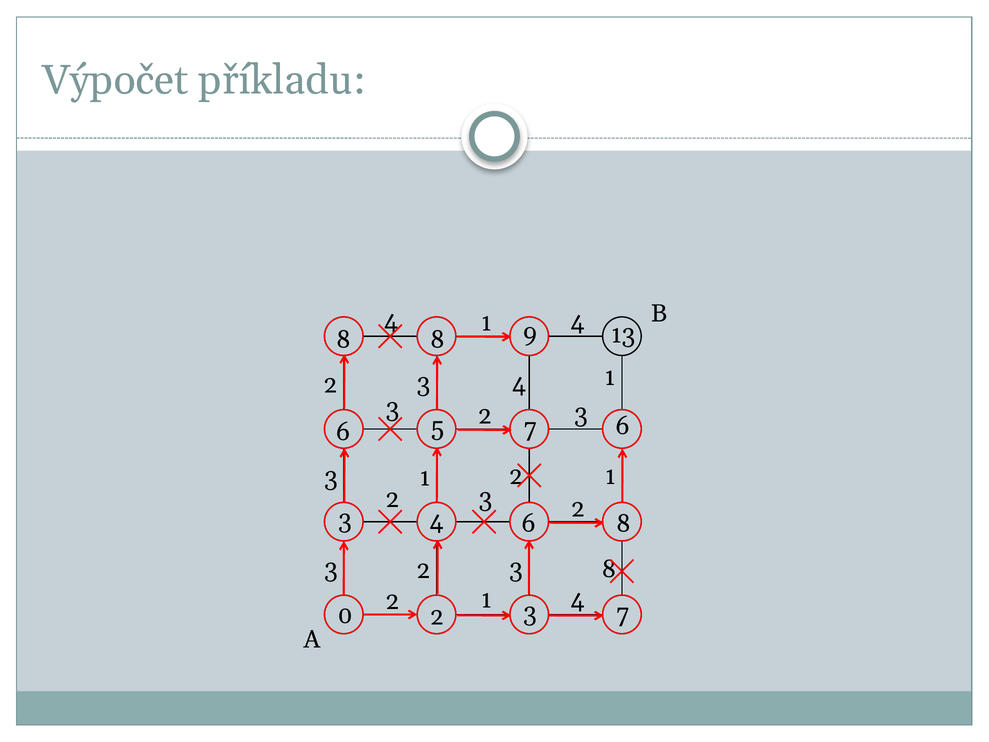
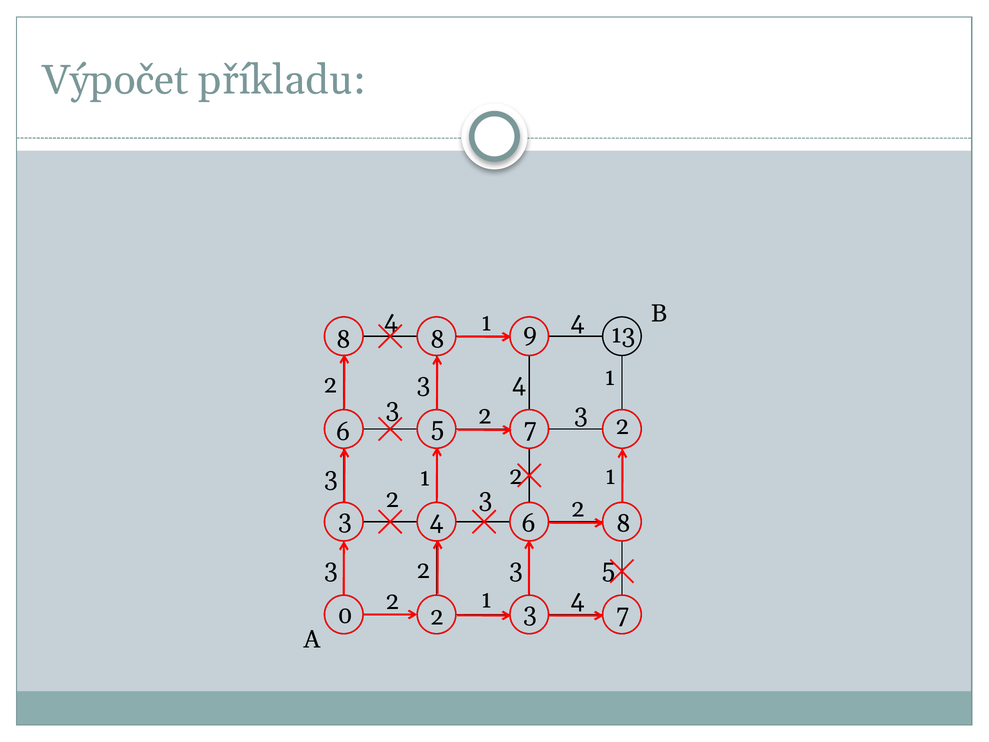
7 6: 6 -> 2
8 at (609, 569): 8 -> 5
